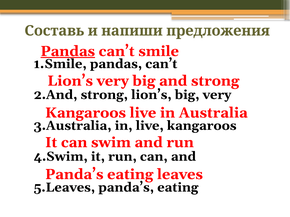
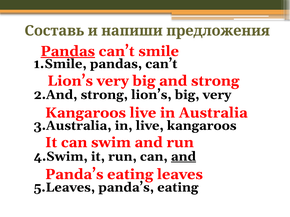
and at (183, 157) underline: none -> present
